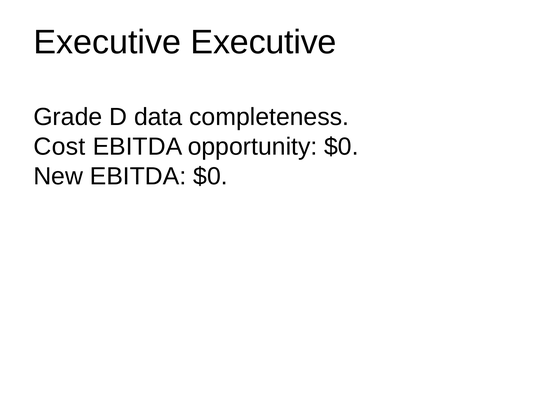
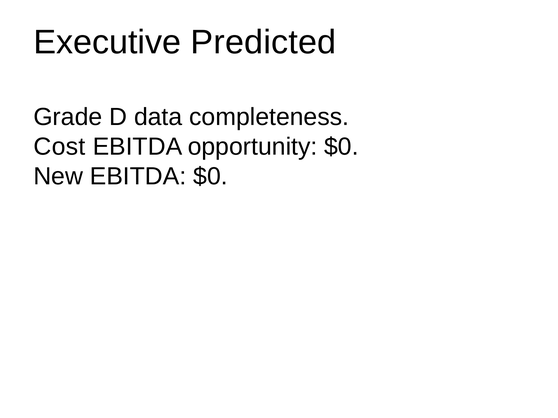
Executive Executive: Executive -> Predicted
